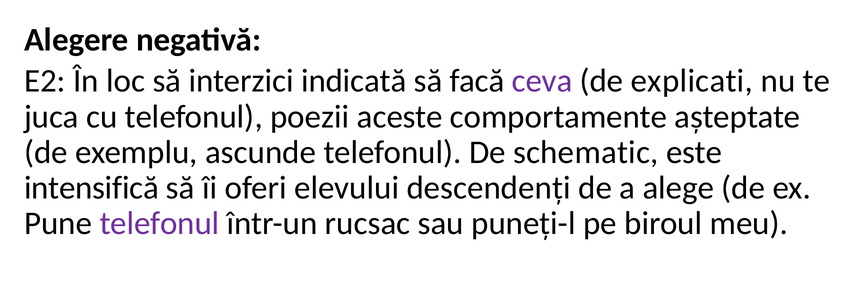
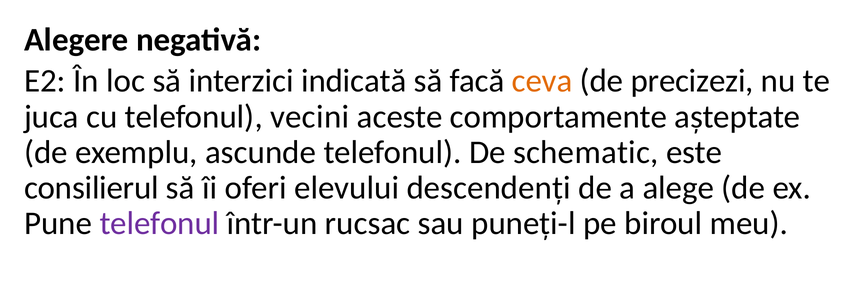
ceva colour: purple -> orange
explicati: explicati -> precizezi
poezii: poezii -> vecini
intensifică: intensifică -> consilierul
